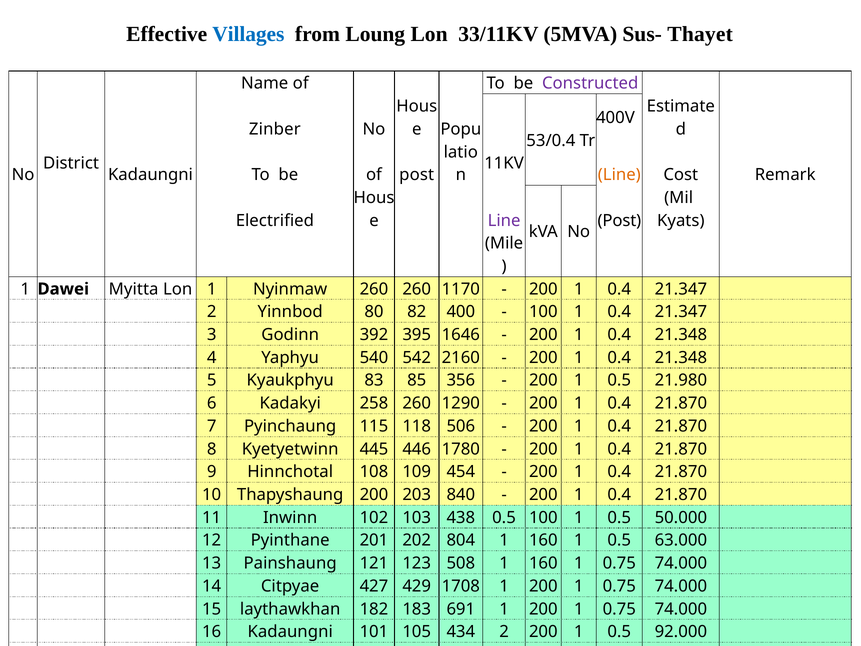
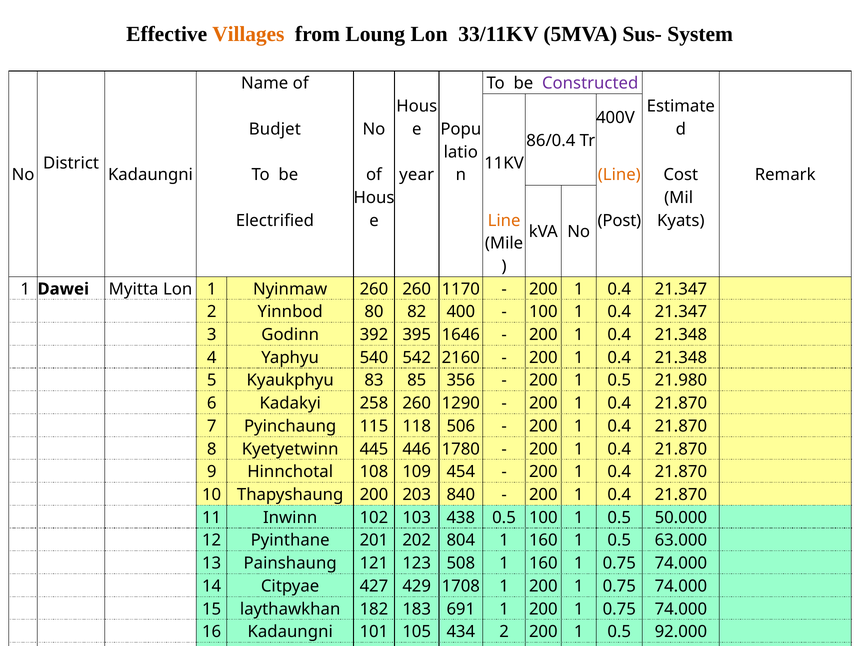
Villages colour: blue -> orange
Thayet: Thayet -> System
Zinber: Zinber -> Budjet
53/0.4: 53/0.4 -> 86/0.4
of post: post -> year
Line at (504, 220) colour: purple -> orange
